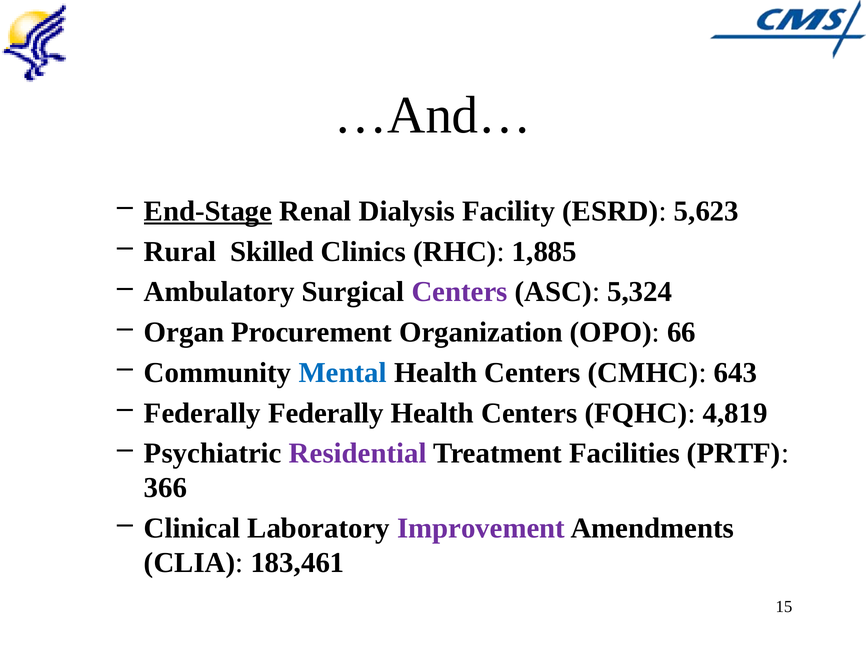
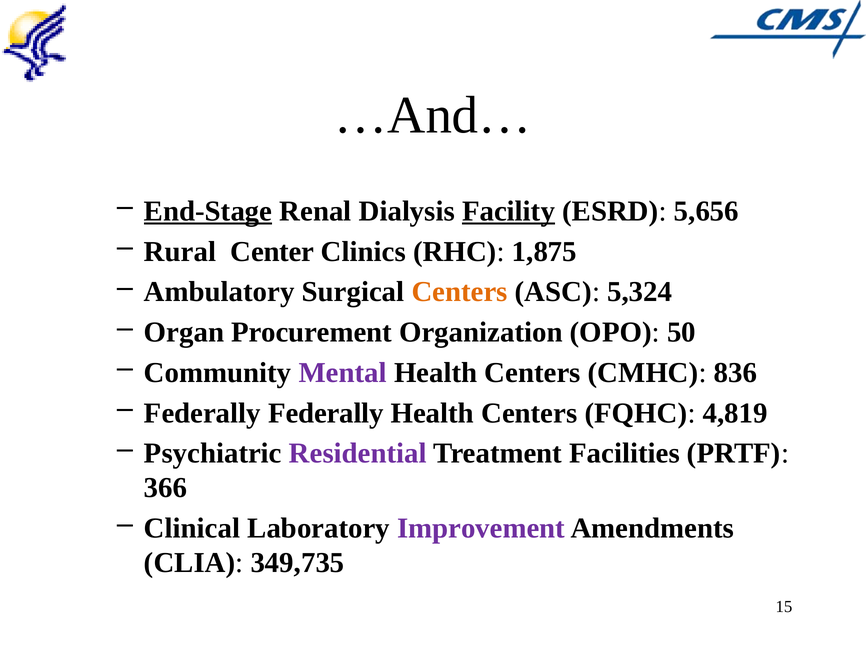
Facility underline: none -> present
5,623: 5,623 -> 5,656
Skilled: Skilled -> Center
1,885: 1,885 -> 1,875
Centers at (460, 292) colour: purple -> orange
66: 66 -> 50
Mental colour: blue -> purple
643: 643 -> 836
183,461: 183,461 -> 349,735
